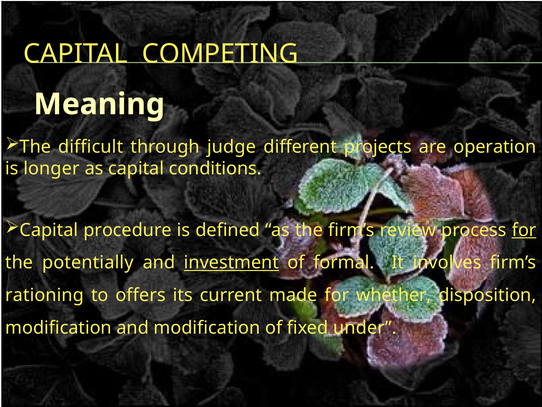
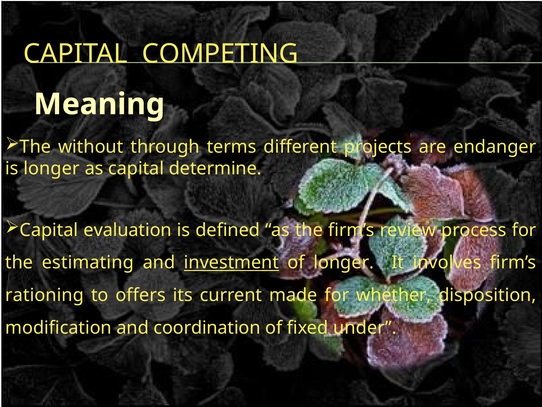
difficult: difficult -> without
judge: judge -> terms
operation: operation -> endanger
conditions: conditions -> determine
procedure: procedure -> evaluation
for at (524, 230) underline: present -> none
potentially: potentially -> estimating
of formal: formal -> longer
and modification: modification -> coordination
